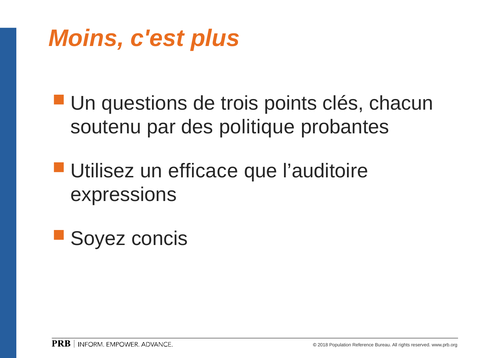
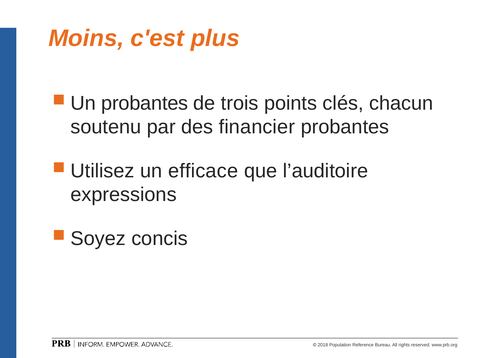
Un questions: questions -> probantes
politique: politique -> financier
